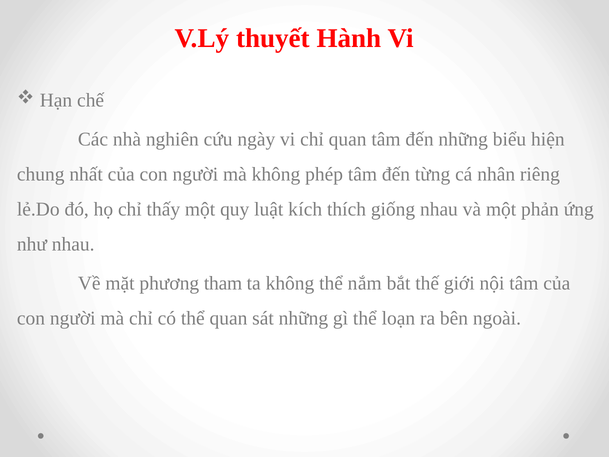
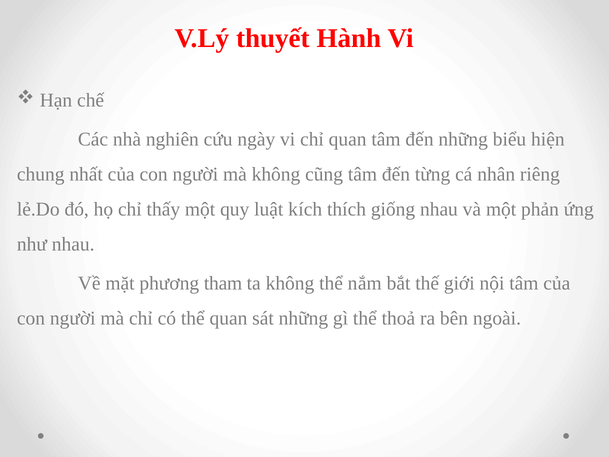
phép: phép -> cũng
loạn: loạn -> thoả
